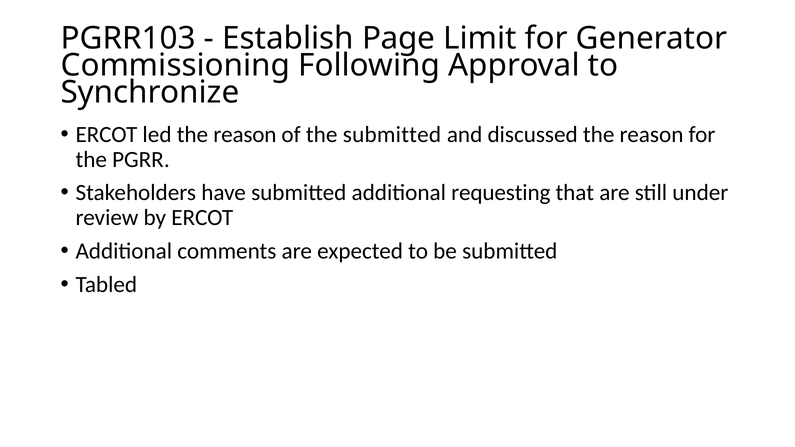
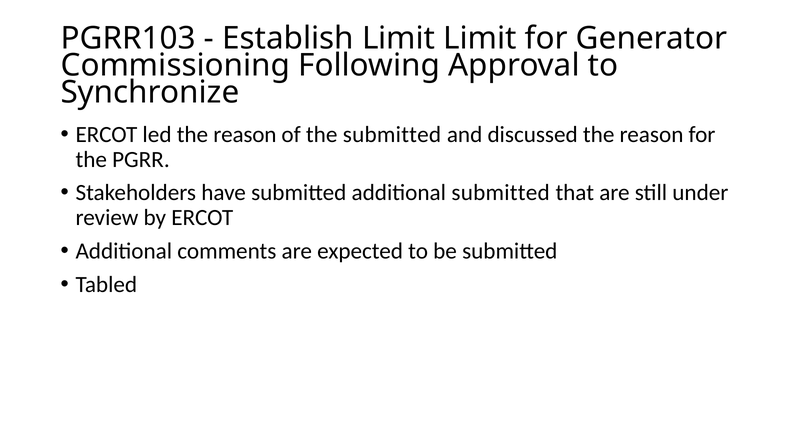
Establish Page: Page -> Limit
additional requesting: requesting -> submitted
